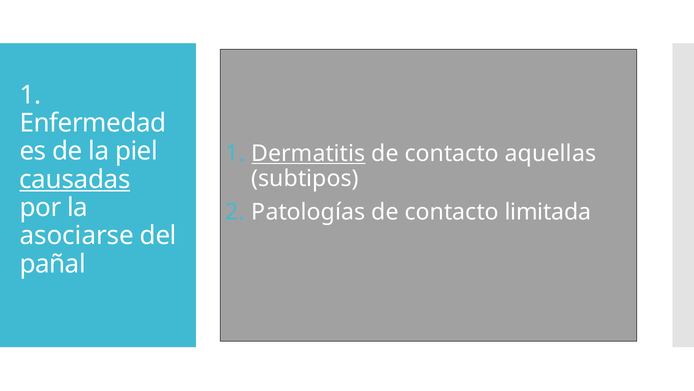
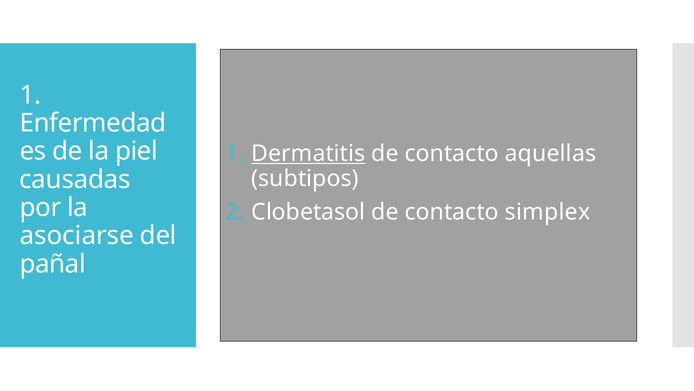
causadas underline: present -> none
Patologías: Patologías -> Clobetasol
limitada: limitada -> simplex
